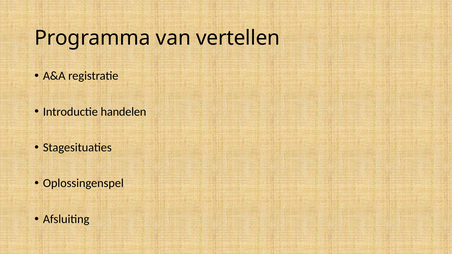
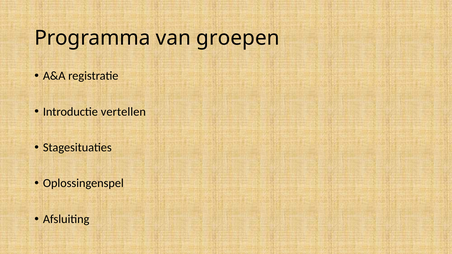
vertellen: vertellen -> groepen
handelen: handelen -> vertellen
